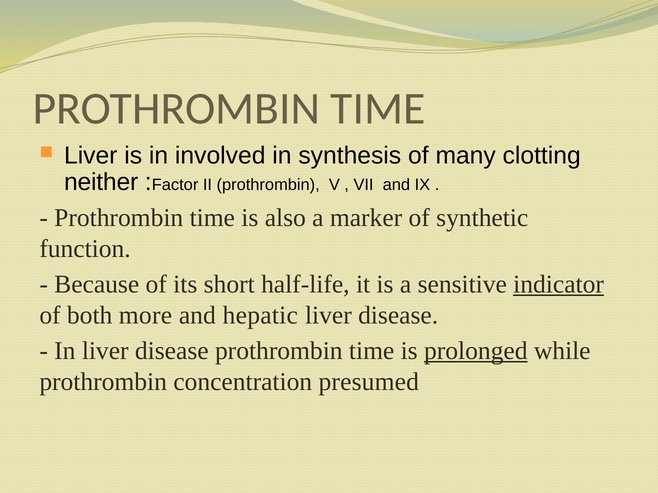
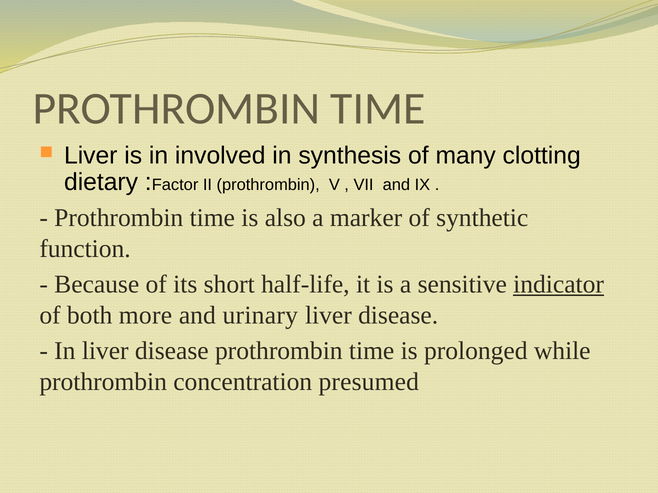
neither: neither -> dietary
hepatic: hepatic -> urinary
prolonged underline: present -> none
